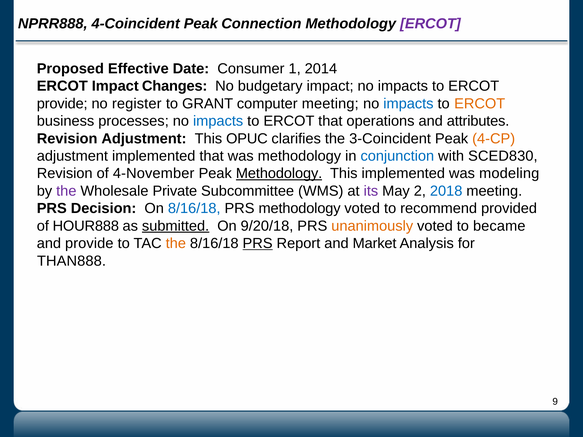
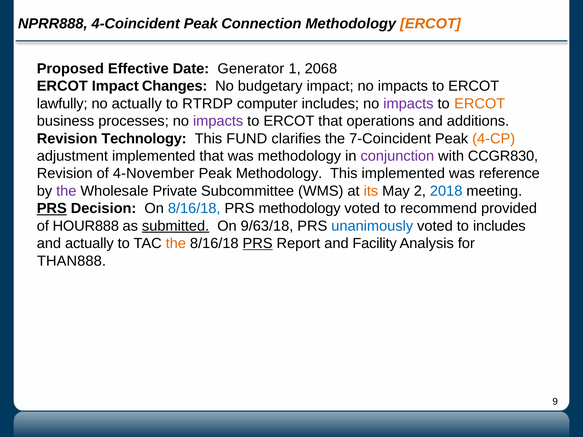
ERCOT at (430, 24) colour: purple -> orange
Consumer: Consumer -> Generator
2014: 2014 -> 2068
provide at (62, 104): provide -> lawfully
no register: register -> actually
GRANT: GRANT -> RTRDP
computer meeting: meeting -> includes
impacts at (408, 104) colour: blue -> purple
impacts at (218, 121) colour: blue -> purple
attributes: attributes -> additions
Revision Adjustment: Adjustment -> Technology
OPUC: OPUC -> FUND
3-Coincident: 3-Coincident -> 7-Coincident
conjunction colour: blue -> purple
SCED830: SCED830 -> CCGR830
Methodology at (279, 174) underline: present -> none
modeling: modeling -> reference
its colour: purple -> orange
PRS at (52, 209) underline: none -> present
9/20/18: 9/20/18 -> 9/63/18
unanimously colour: orange -> blue
to became: became -> includes
and provide: provide -> actually
Market: Market -> Facility
